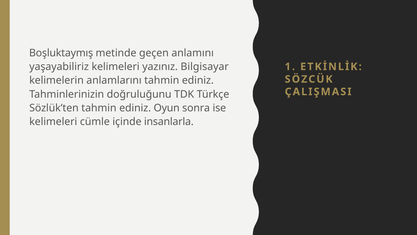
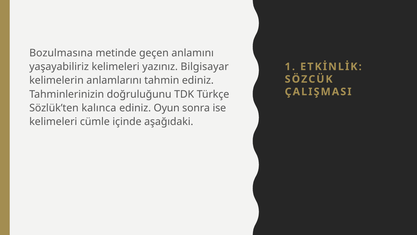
Boşluktaymış: Boşluktaymış -> Bozulmasına
Sözlük’ten tahmin: tahmin -> kalınca
insanlarla: insanlarla -> aşağıdaki
